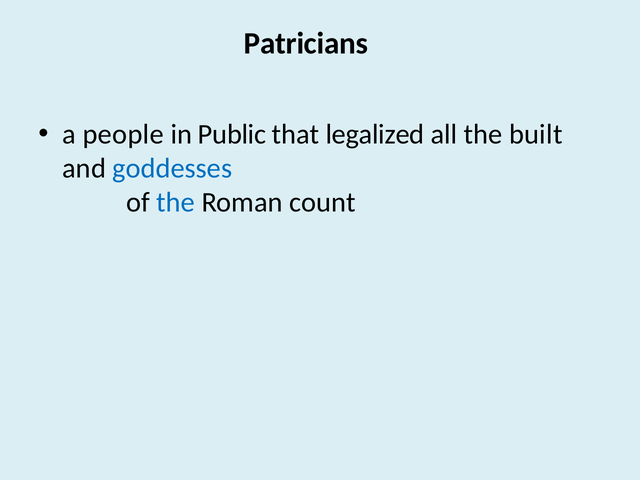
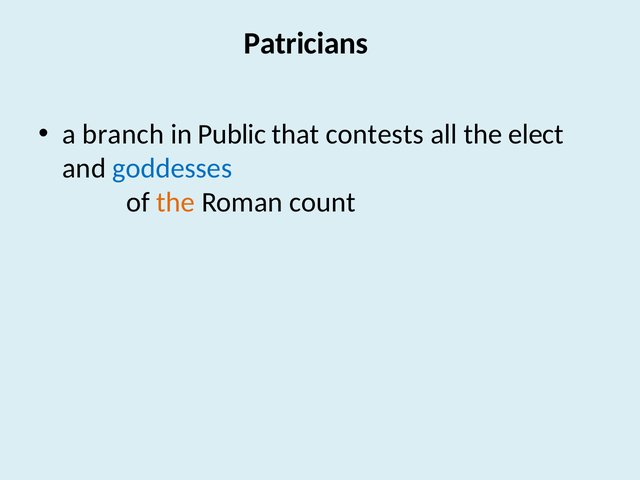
people: people -> branch
legalized: legalized -> contests
built: built -> elect
the at (176, 203) colour: blue -> orange
